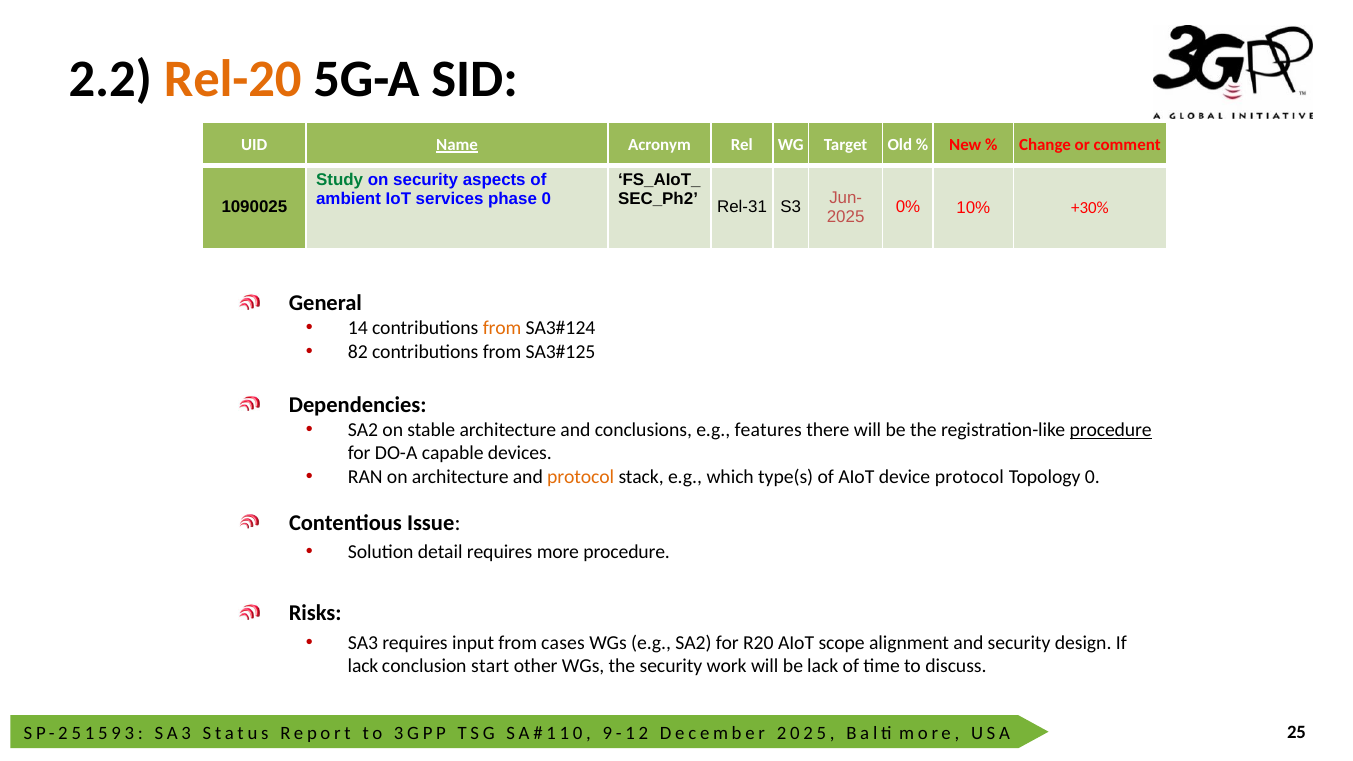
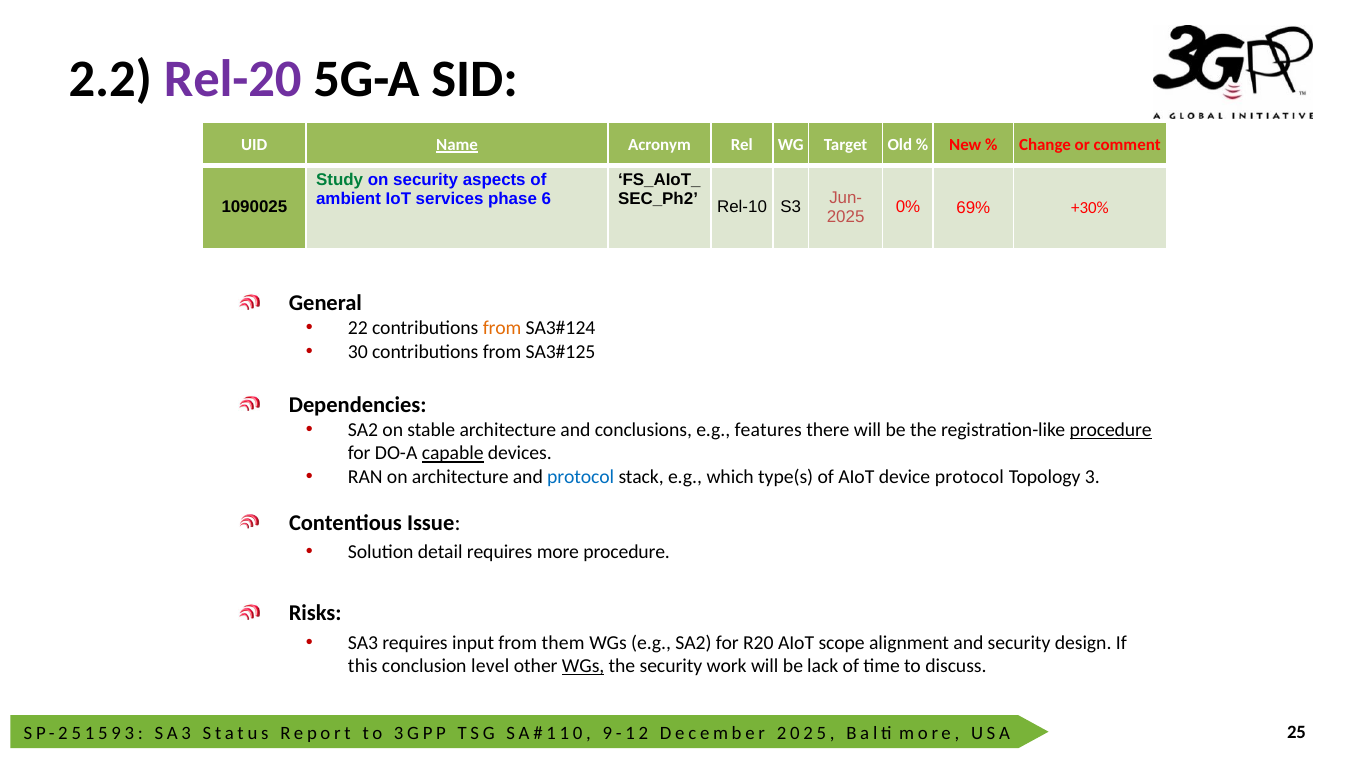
Rel-20 colour: orange -> purple
phase 0: 0 -> 6
Rel-31: Rel-31 -> Rel-10
10%: 10% -> 69%
14: 14 -> 22
82: 82 -> 30
capable underline: none -> present
protocol at (581, 477) colour: orange -> blue
Topology 0: 0 -> 3
cases: cases -> them
lack at (363, 666): lack -> this
start: start -> level
WGs at (583, 666) underline: none -> present
